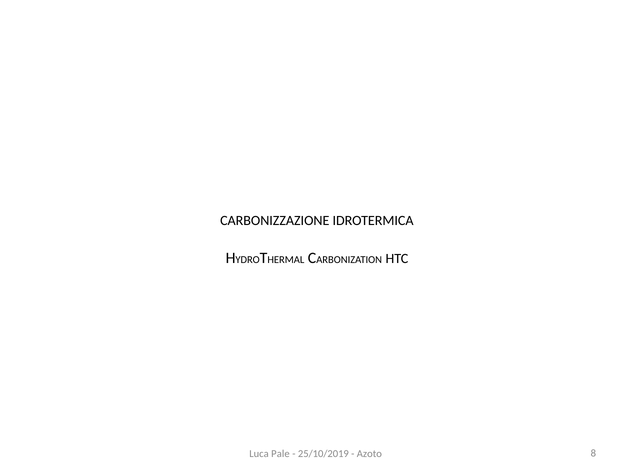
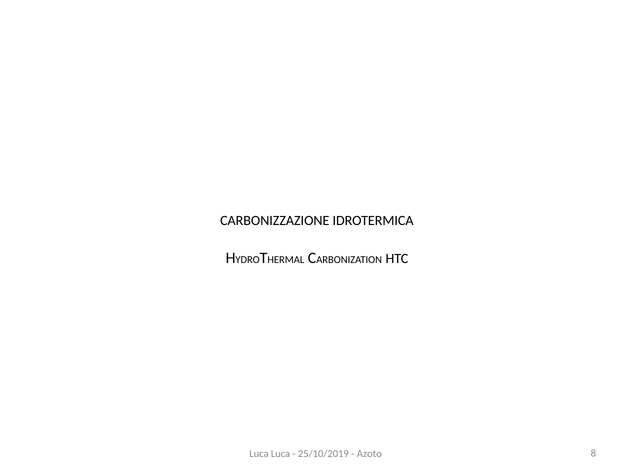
Luca Pale: Pale -> Luca
